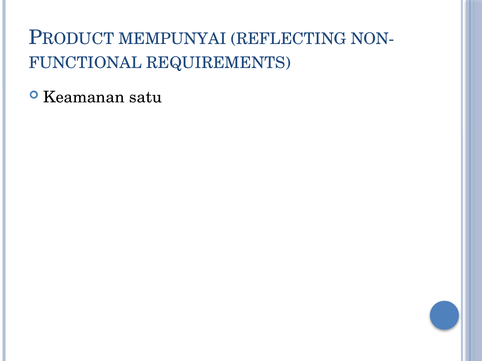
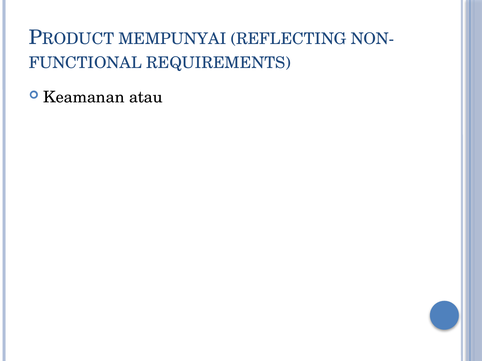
satu: satu -> atau
